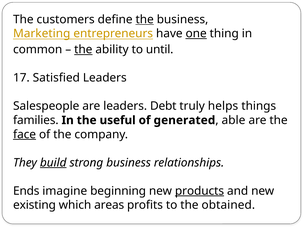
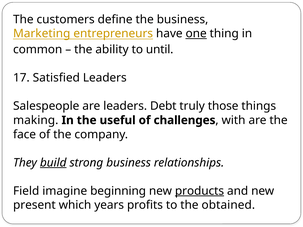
the at (145, 19) underline: present -> none
the at (83, 50) underline: present -> none
helps: helps -> those
families: families -> making
generated: generated -> challenges
able: able -> with
face underline: present -> none
Ends: Ends -> Field
existing: existing -> present
areas: areas -> years
